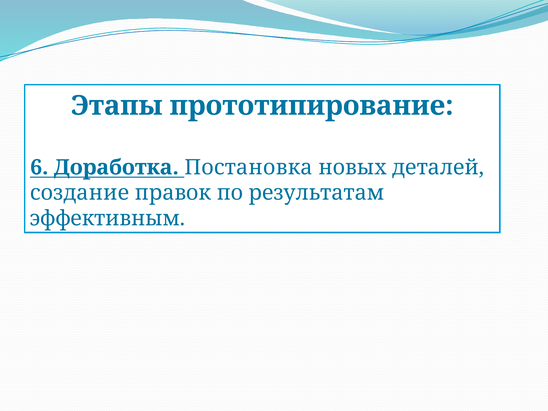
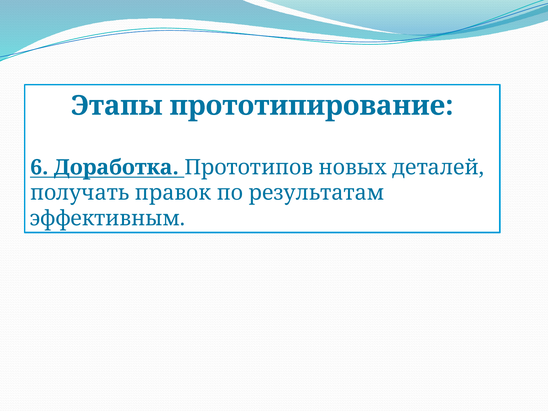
Постановка: Постановка -> Прототипов
создание: создание -> получать
